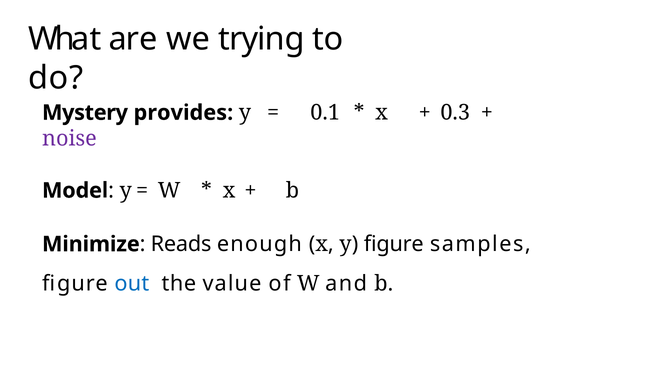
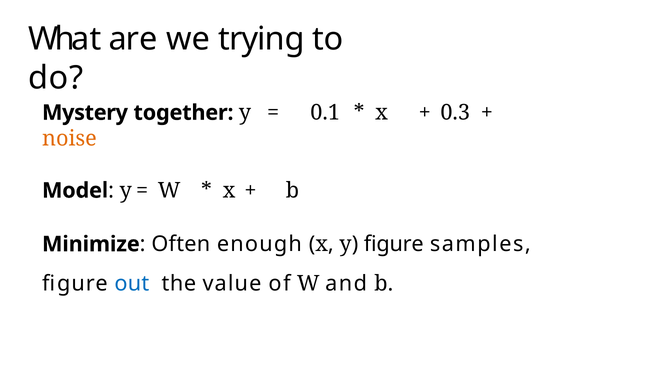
provides: provides -> together
noise colour: purple -> orange
Reads: Reads -> Often
